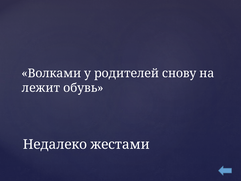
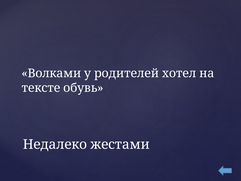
снову: снову -> хотел
лежит: лежит -> тексте
